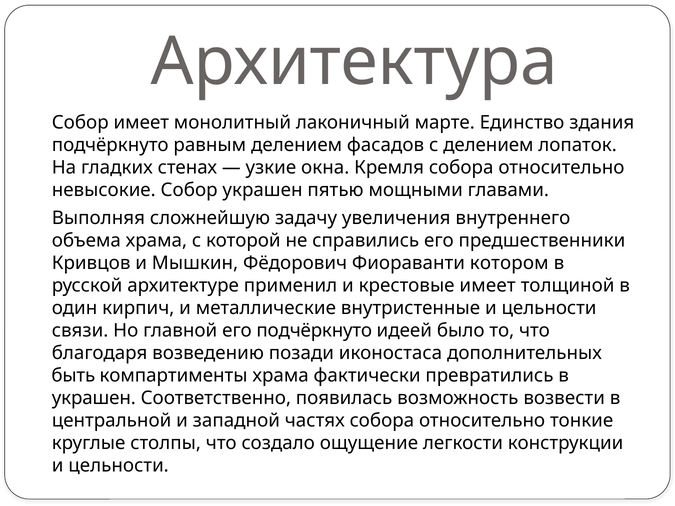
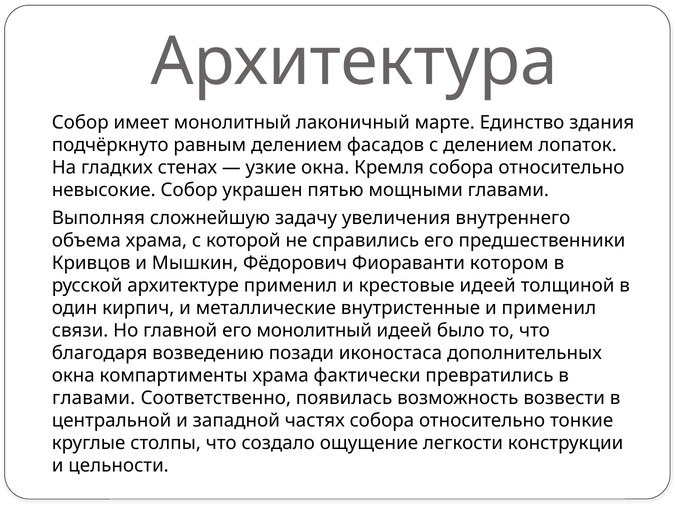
крестовые имеет: имеет -> идеей
внутристенные и цельности: цельности -> применил
его подчёркнуто: подчёркнуто -> монолитный
быть at (73, 376): быть -> окна
украшен at (94, 398): украшен -> главами
